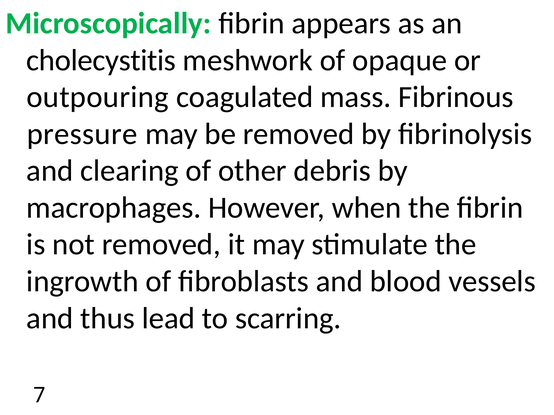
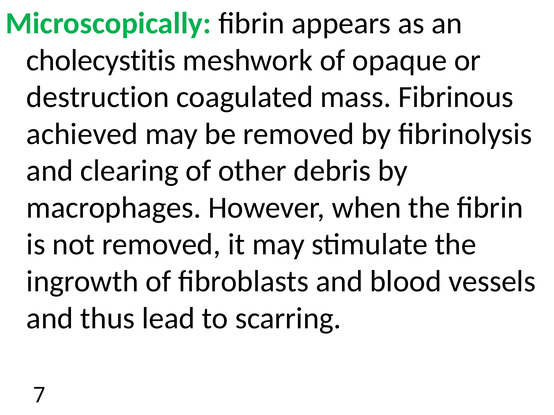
outpouring: outpouring -> destruction
pressure: pressure -> achieved
